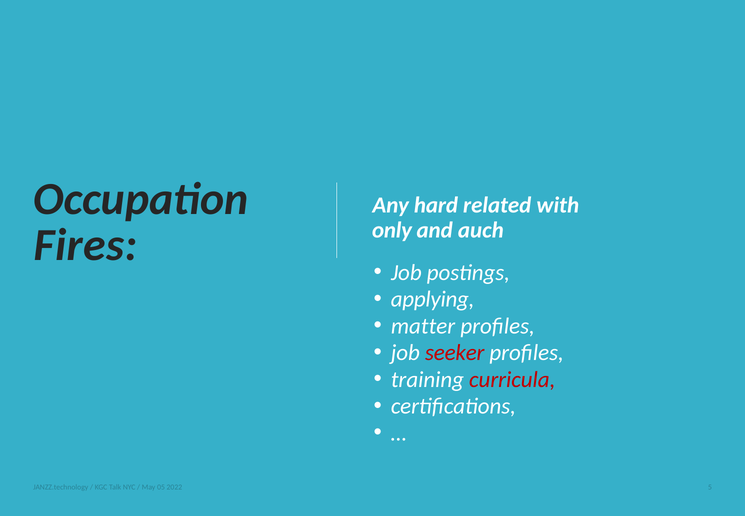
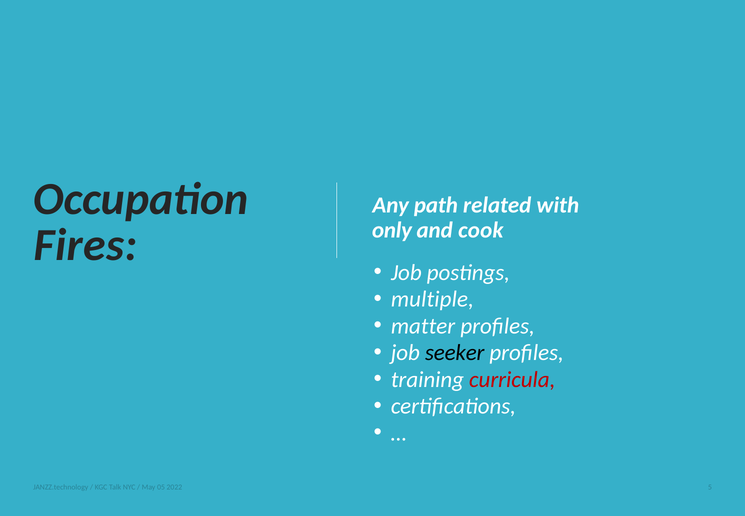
hard: hard -> path
auch: auch -> cook
applying: applying -> multiple
seeker colour: red -> black
